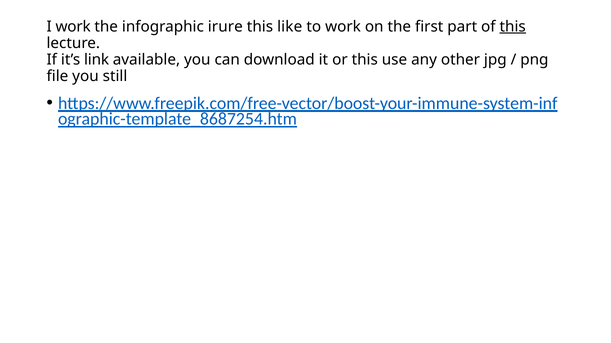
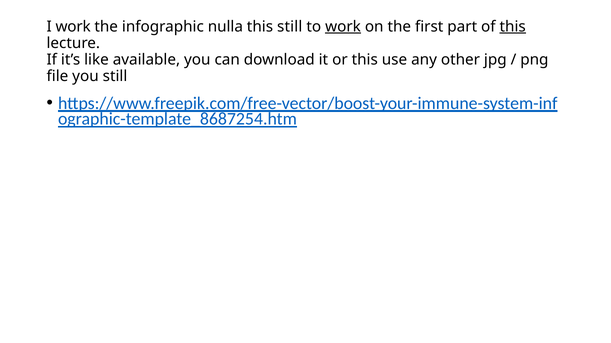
irure: irure -> nulla
this like: like -> still
work at (343, 27) underline: none -> present
link: link -> like
